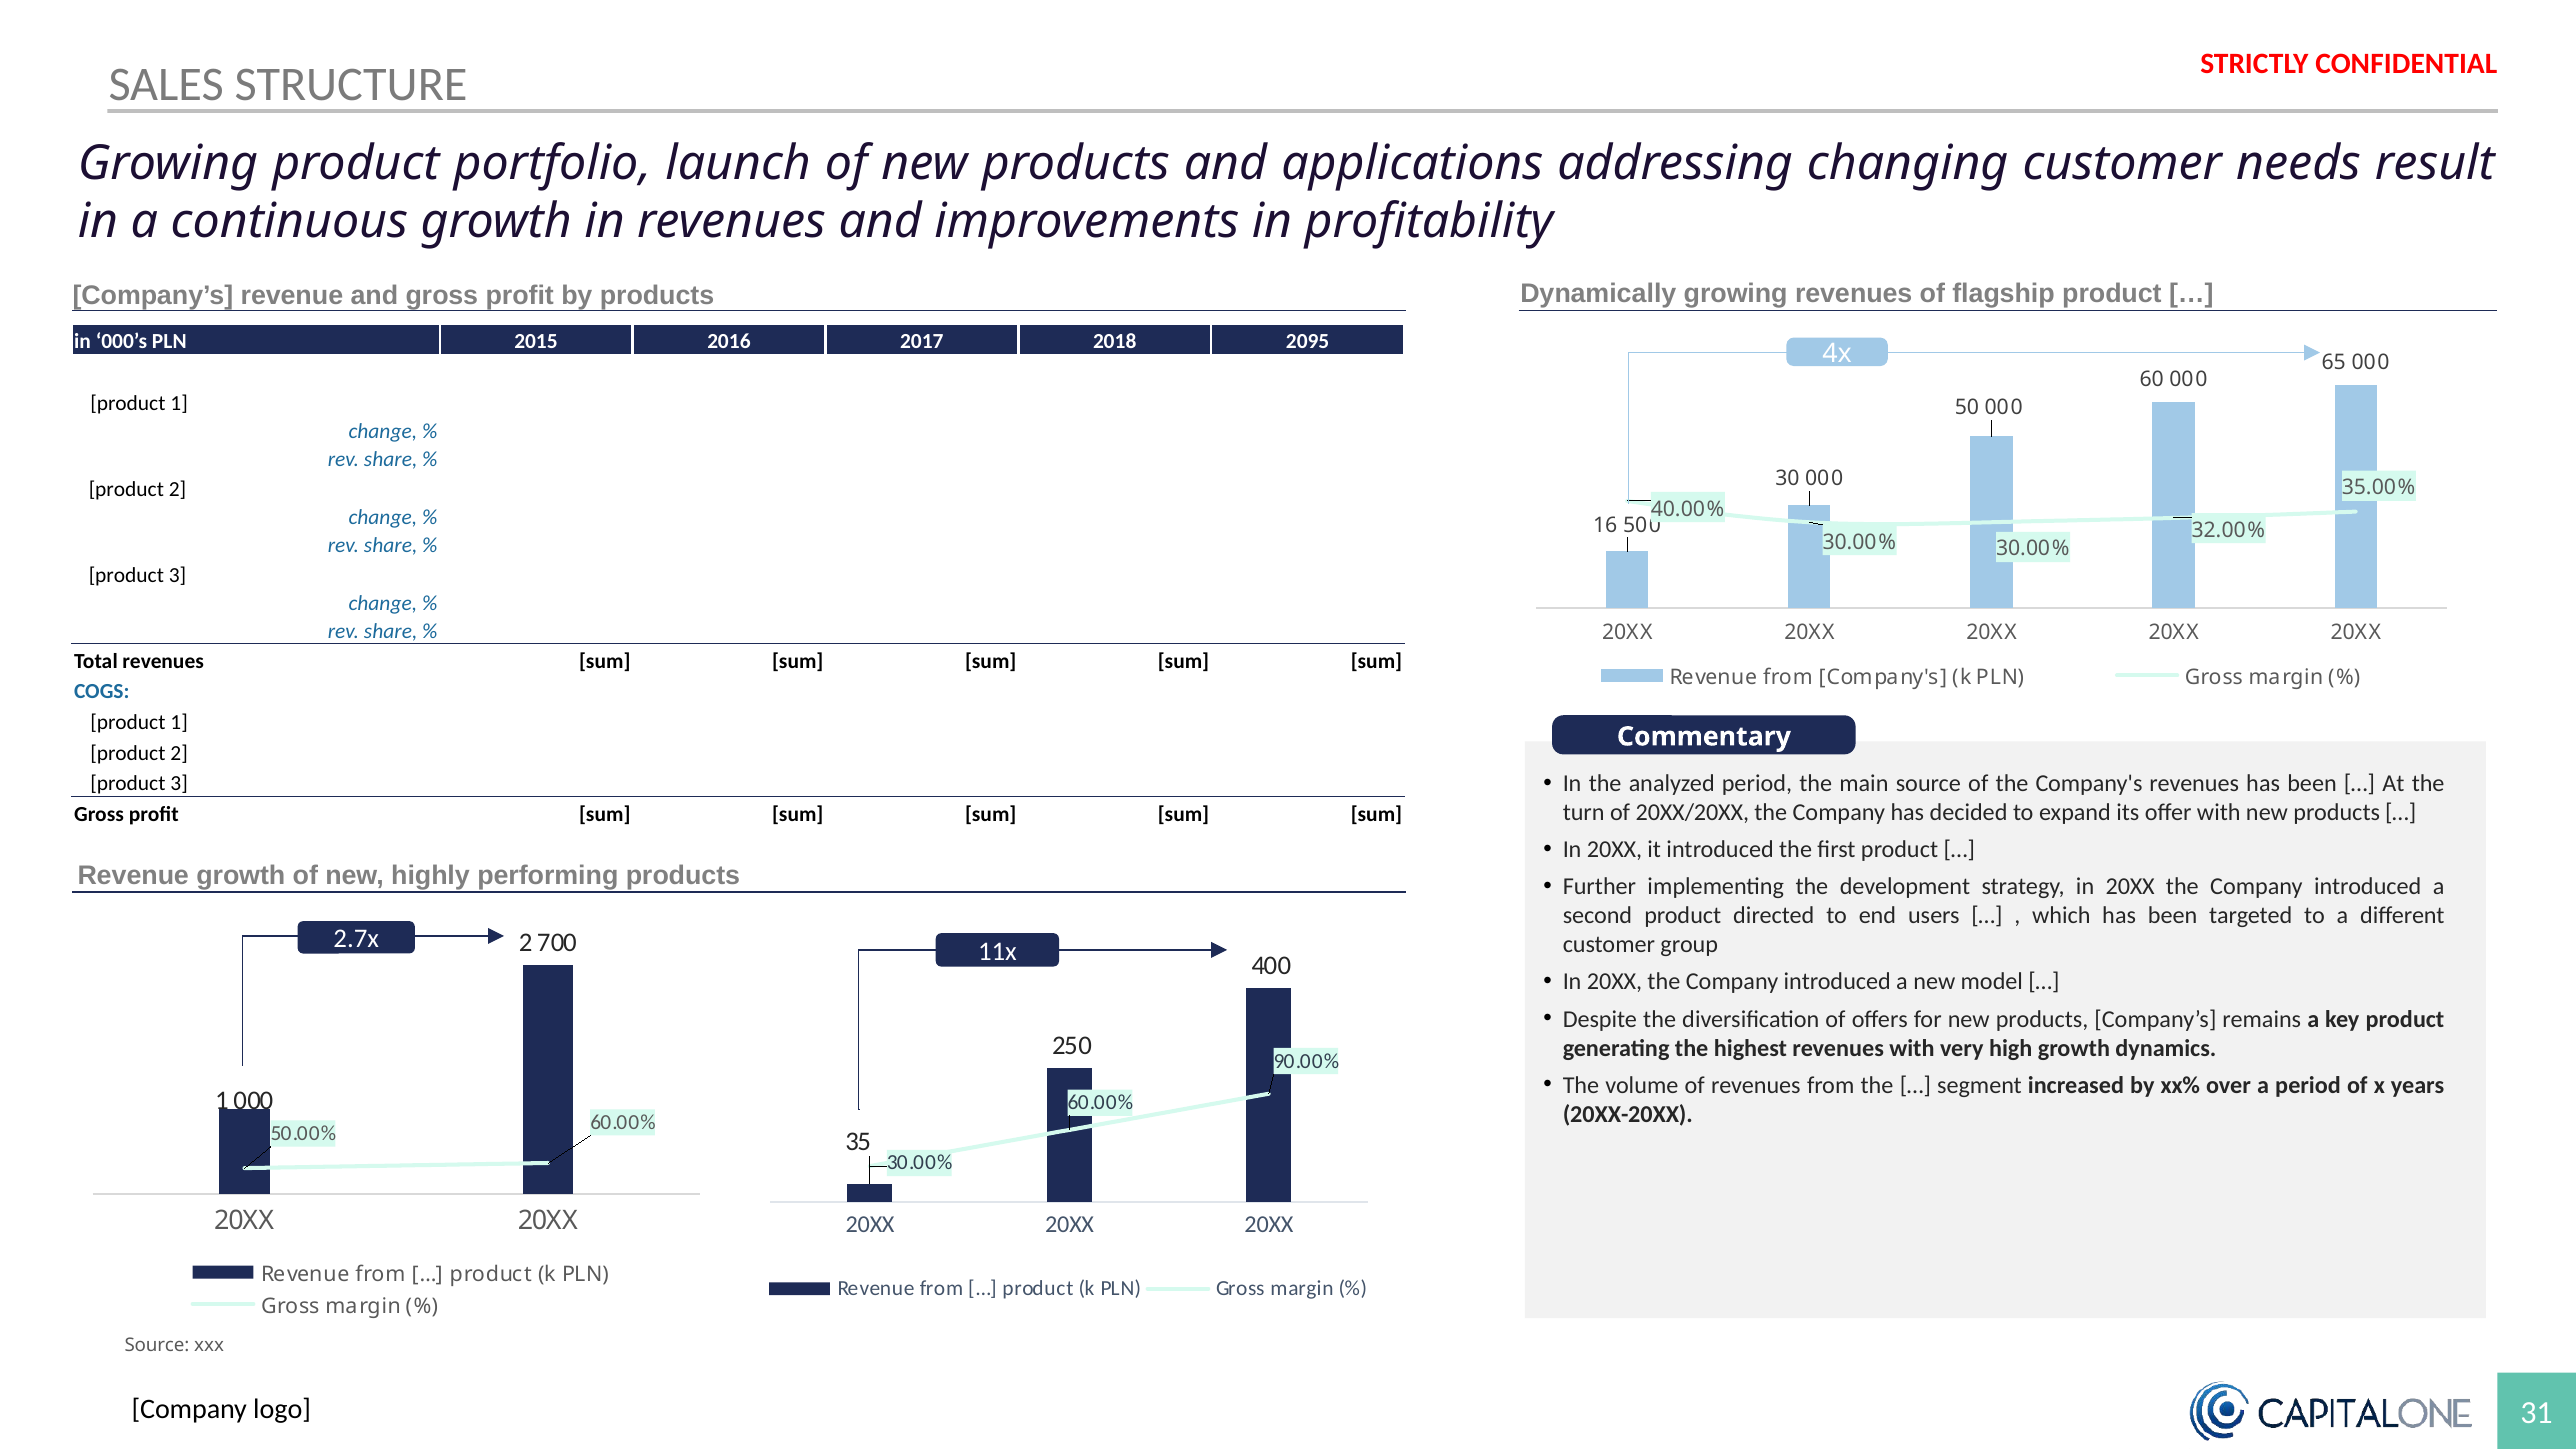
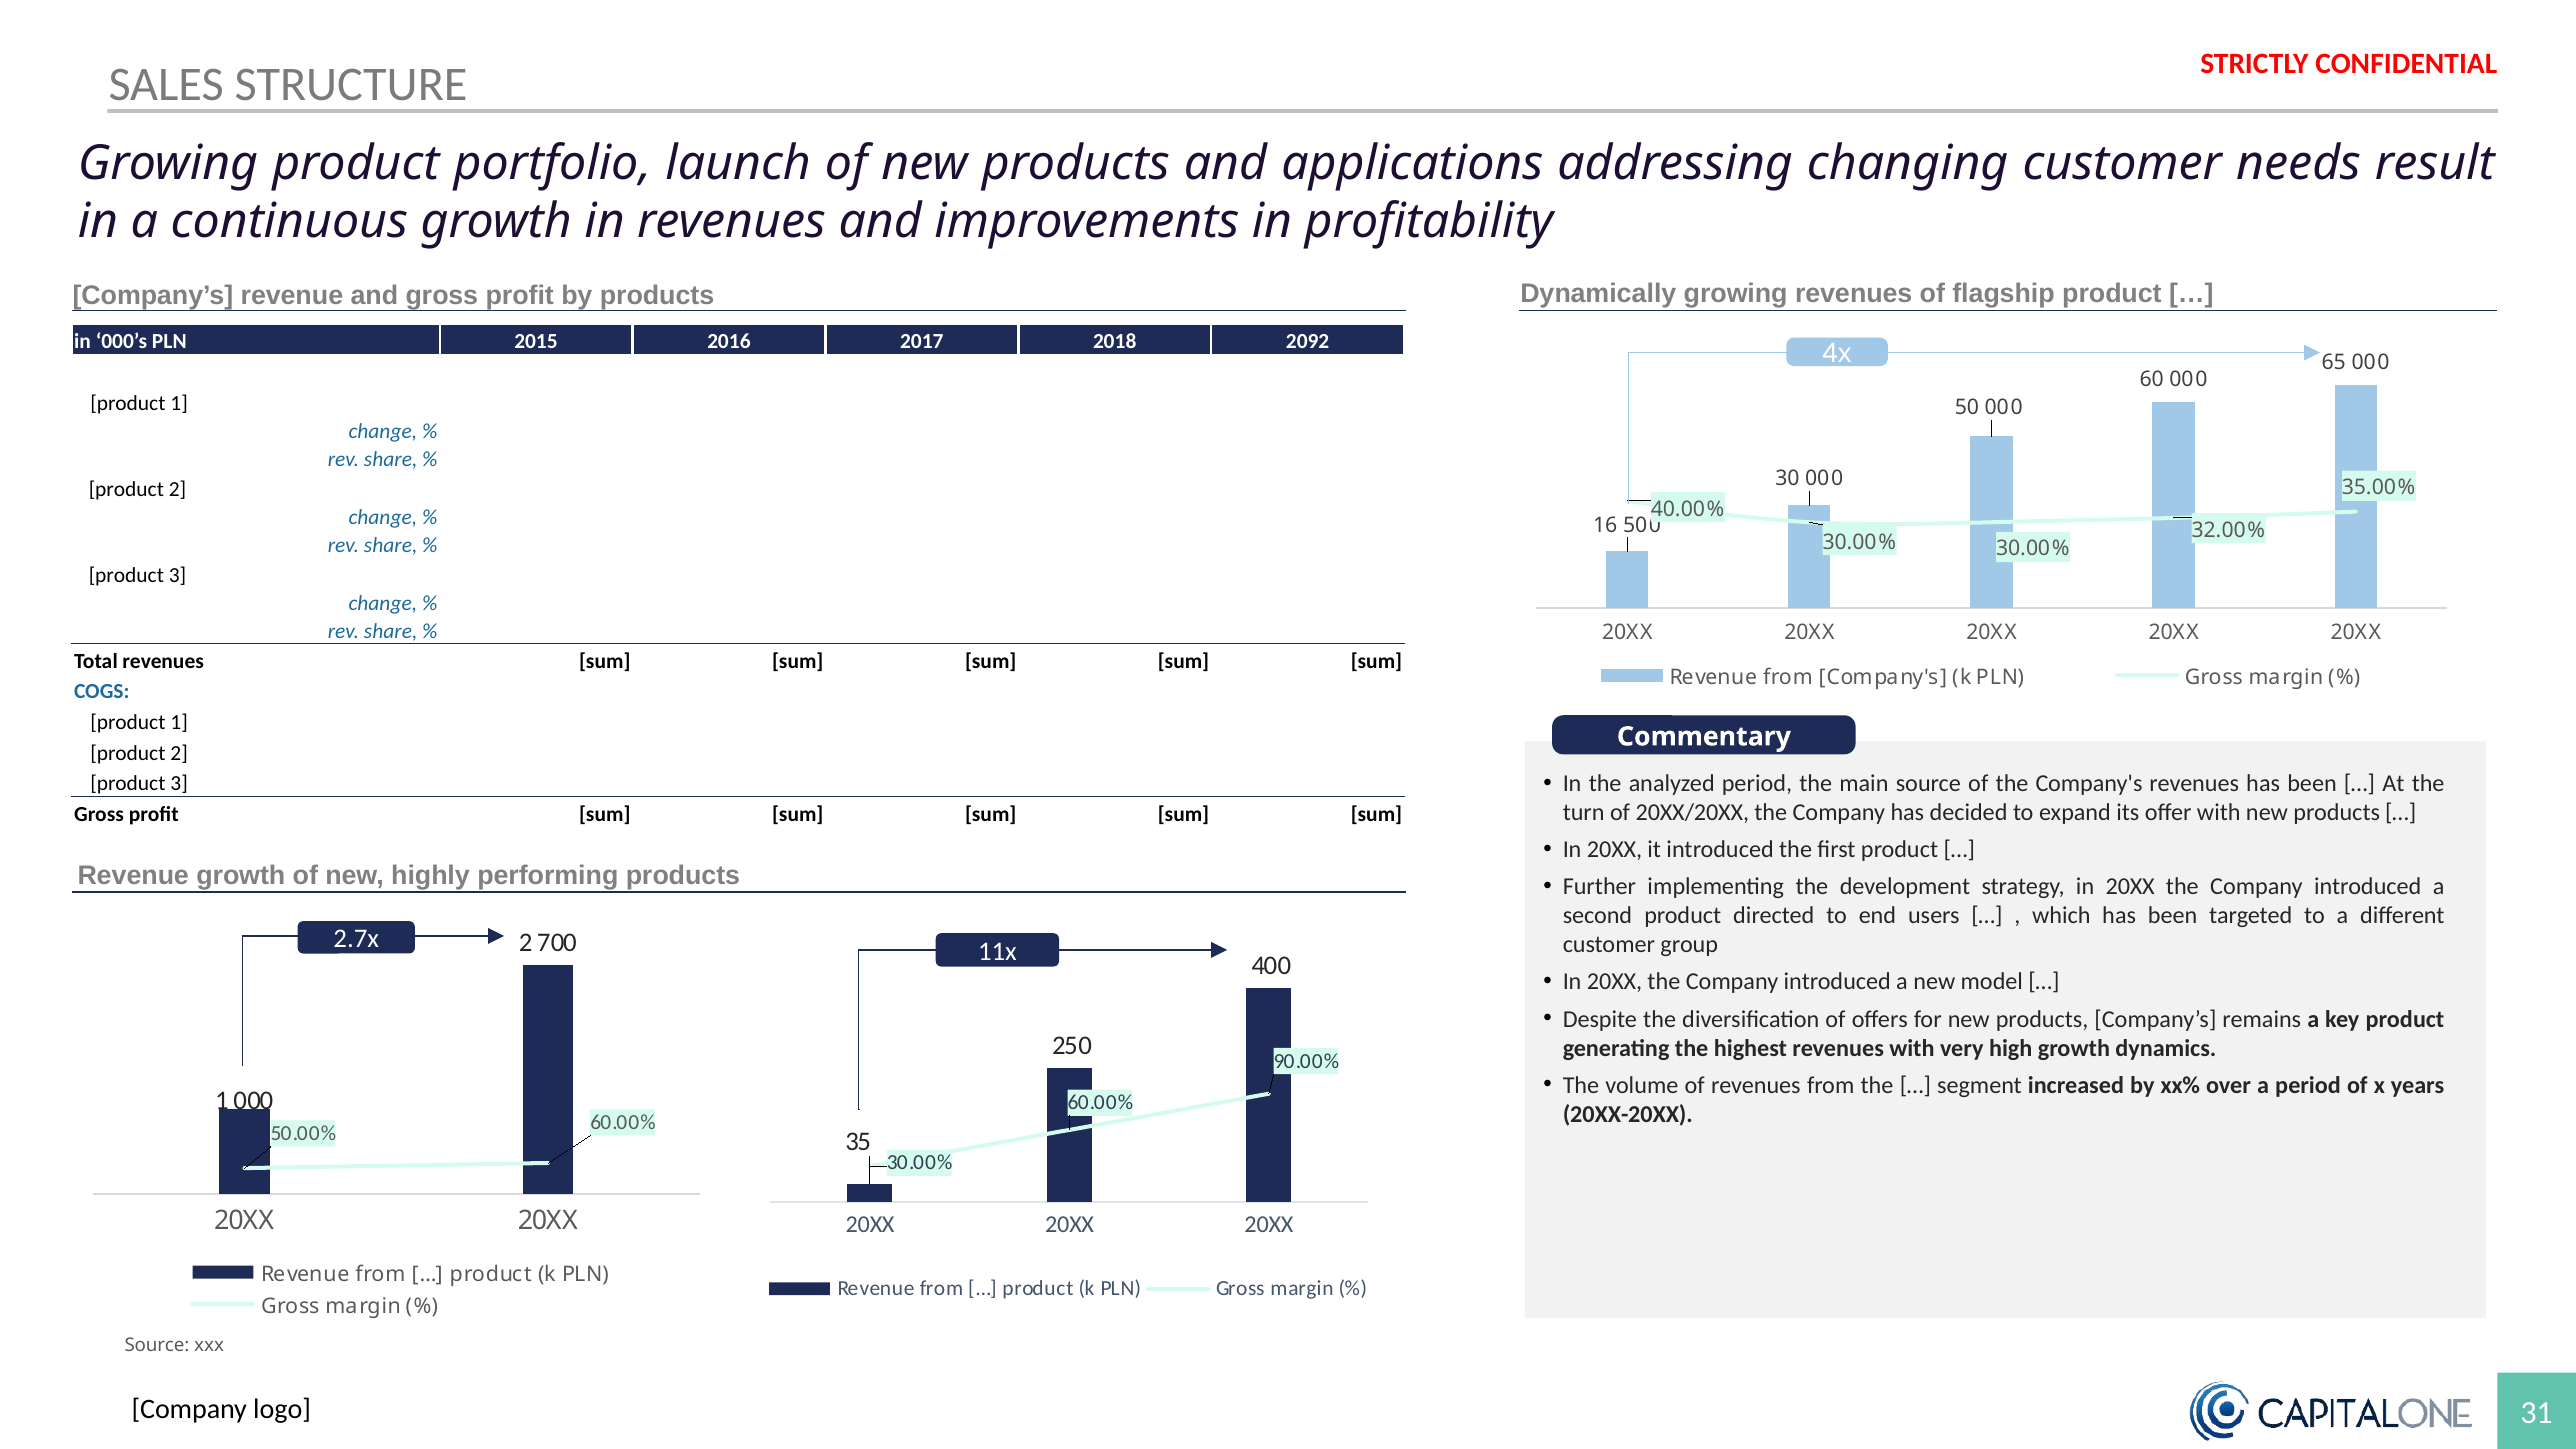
2095: 2095 -> 2092
